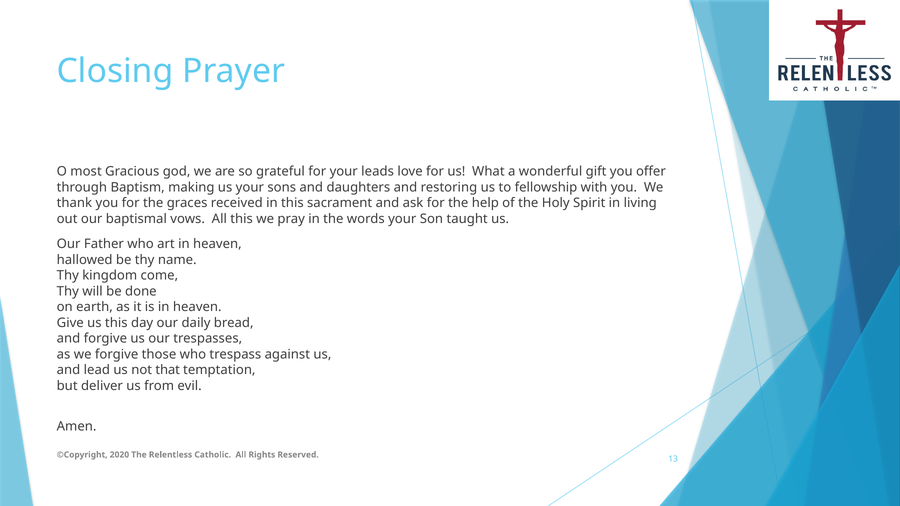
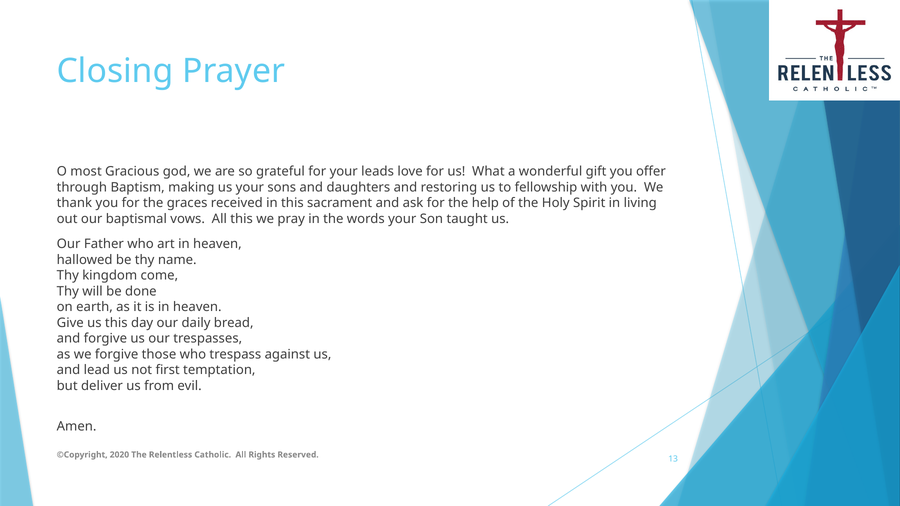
that: that -> first
